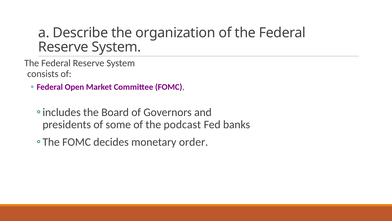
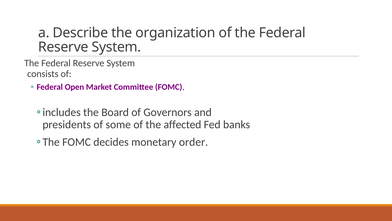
podcast: podcast -> affected
